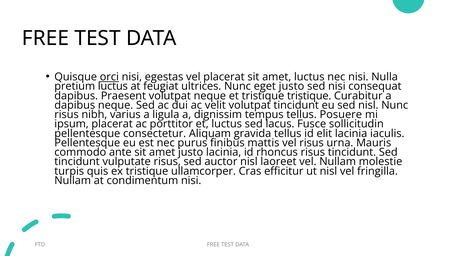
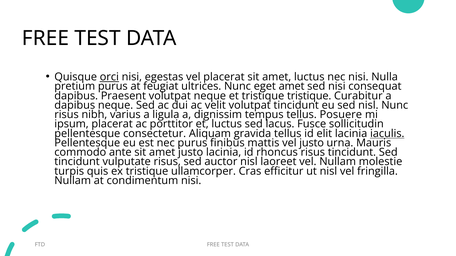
pretium luctus: luctus -> purus
eget justo: justo -> amet
iaculis underline: none -> present
vel risus: risus -> justo
